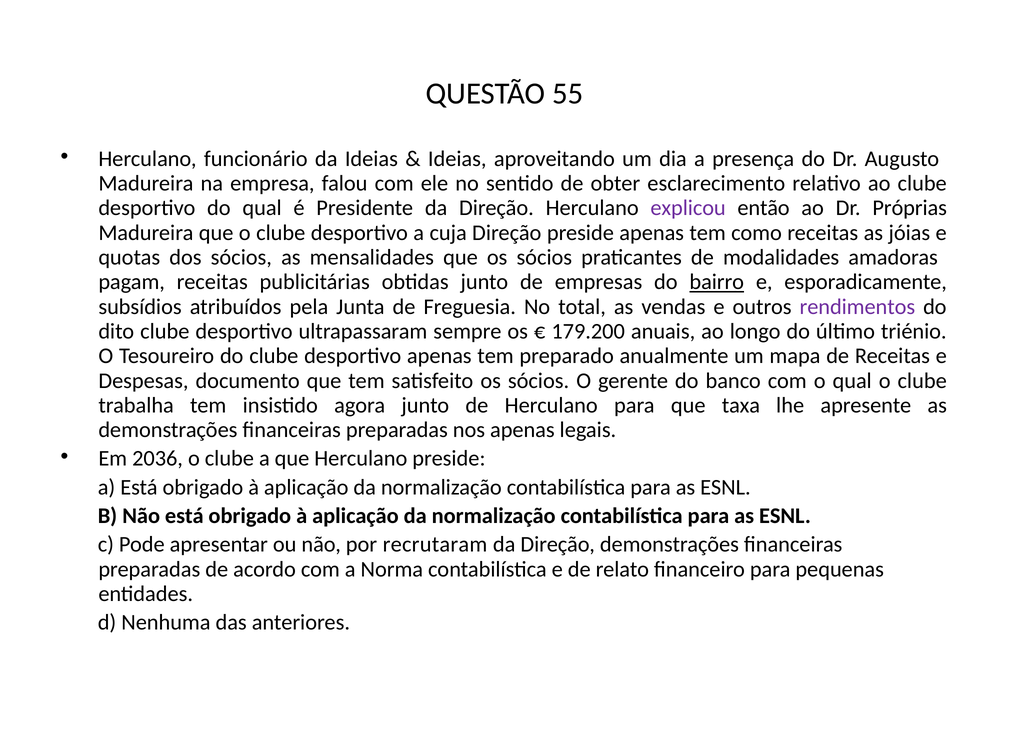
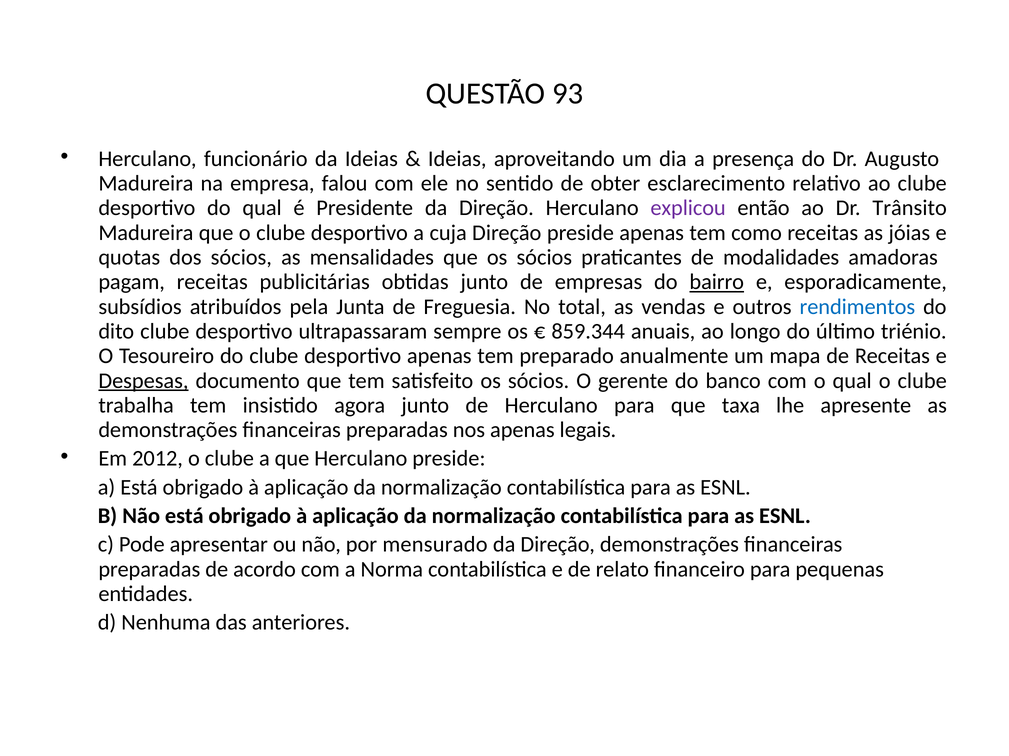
55: 55 -> 93
Próprias: Próprias -> Trânsito
rendimentos colour: purple -> blue
179.200: 179.200 -> 859.344
Despesas underline: none -> present
2036: 2036 -> 2012
recrutaram: recrutaram -> mensurado
